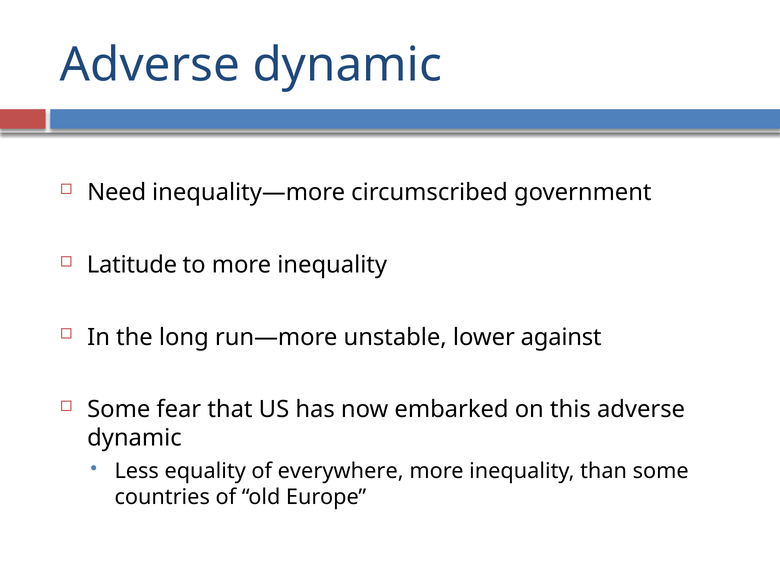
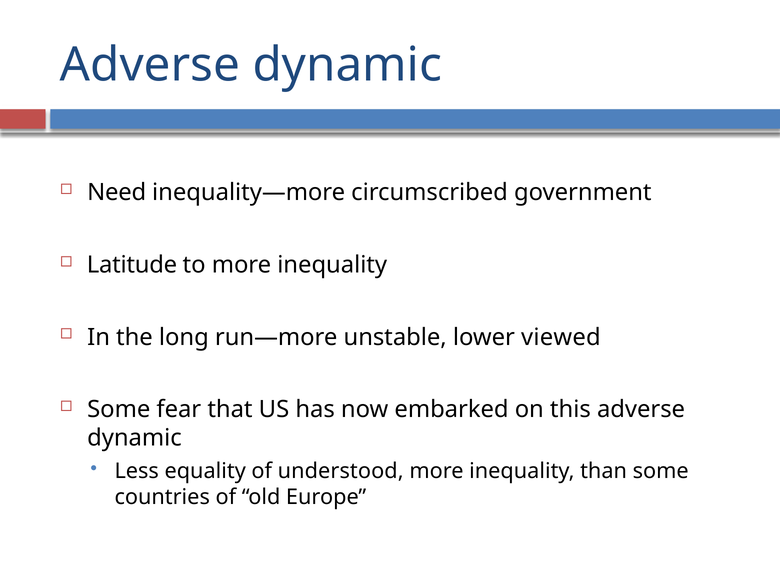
against: against -> viewed
everywhere: everywhere -> understood
